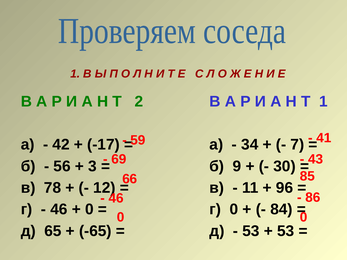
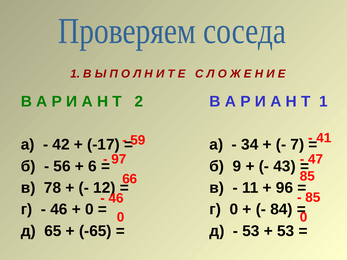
69: 69 -> 97
43: 43 -> 47
3: 3 -> 6
30: 30 -> 43
86 at (313, 198): 86 -> 85
